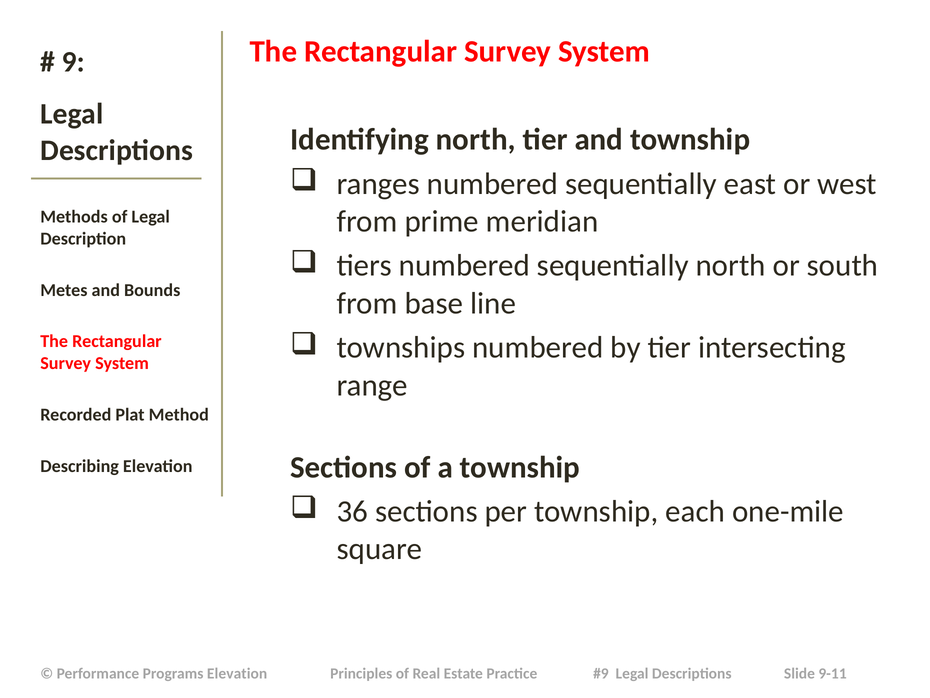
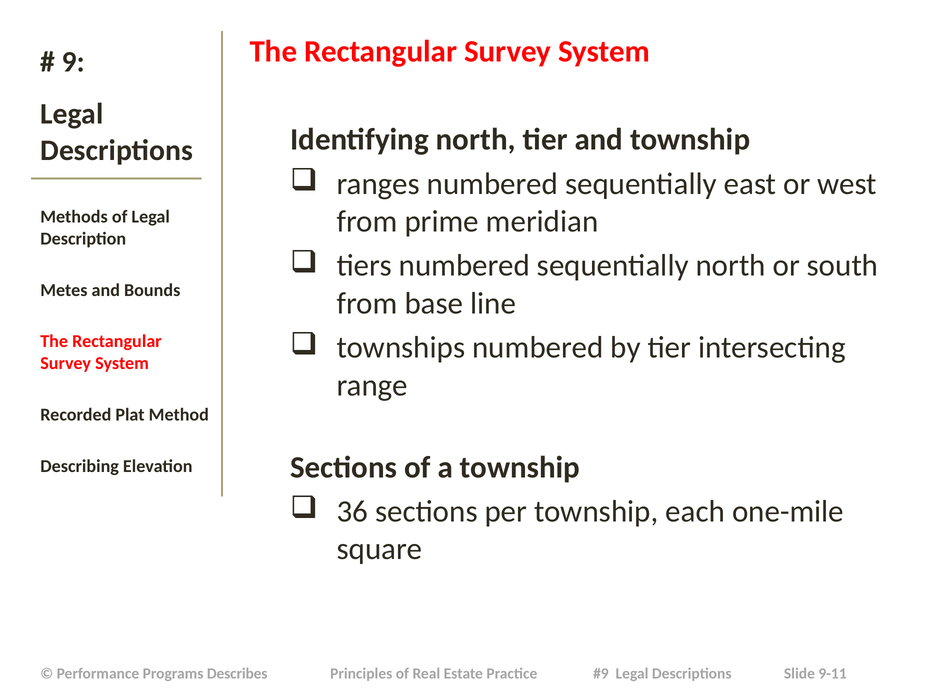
Programs Elevation: Elevation -> Describes
